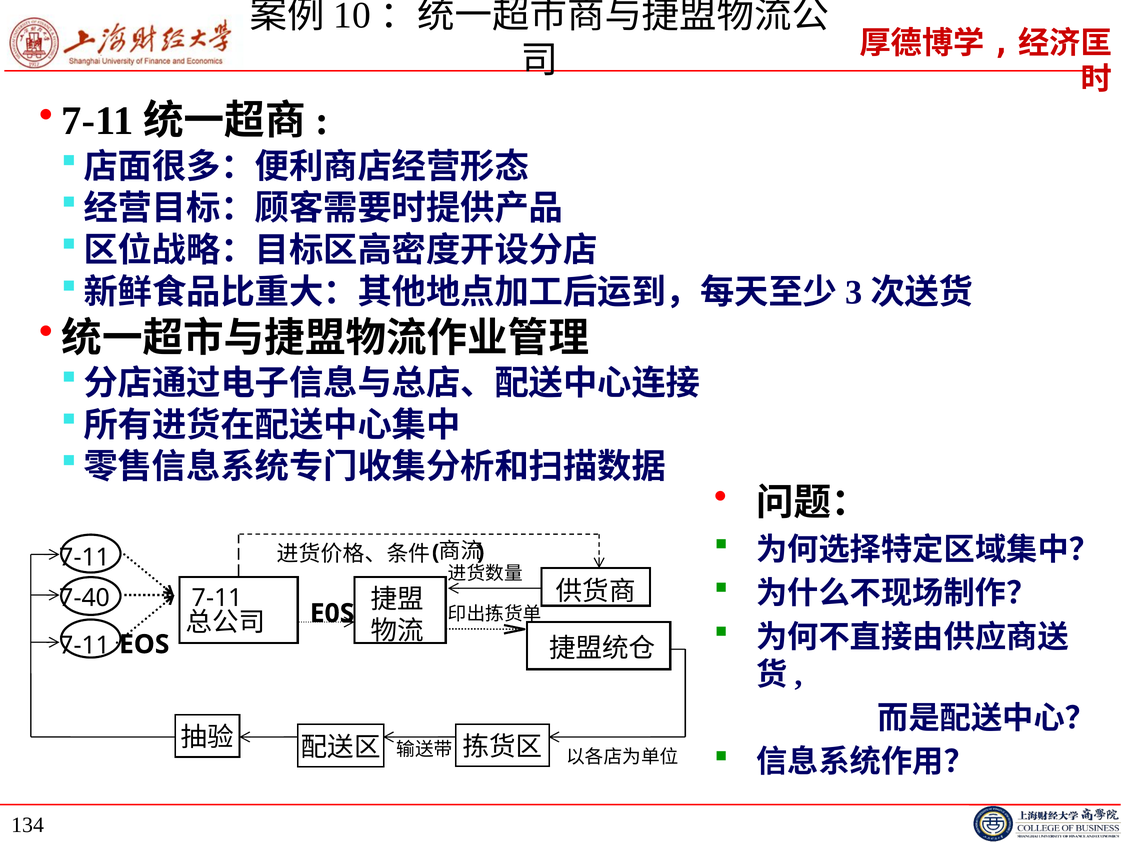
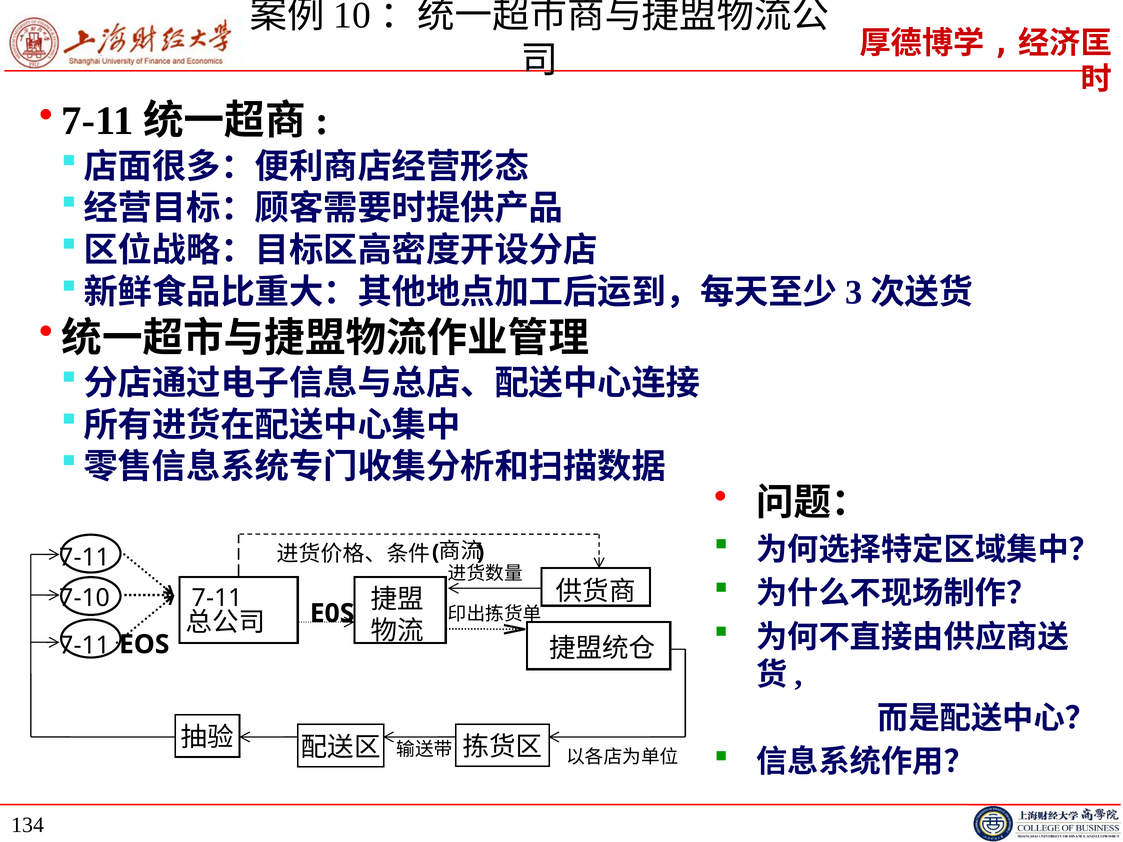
7-40: 7-40 -> 7-10
